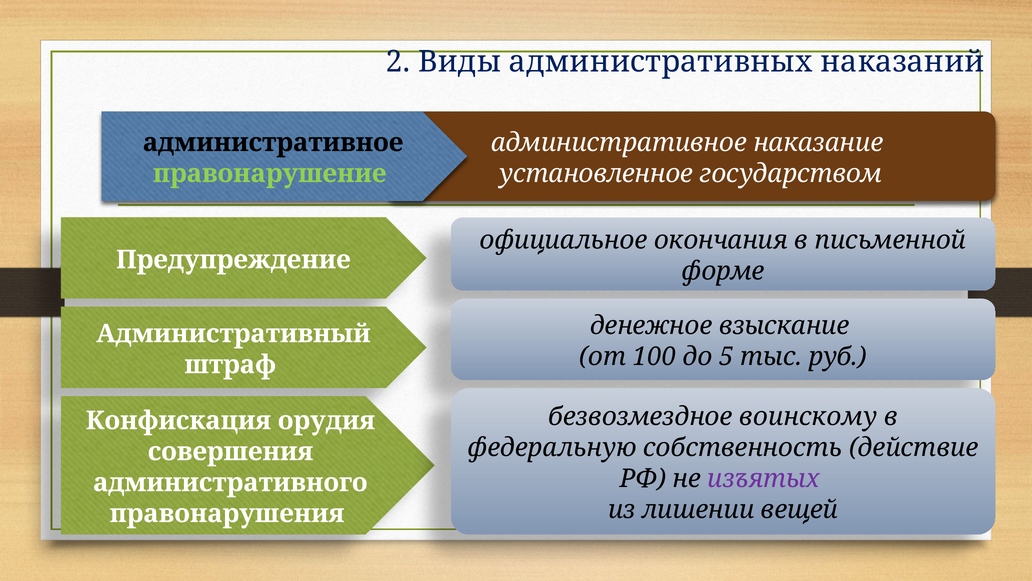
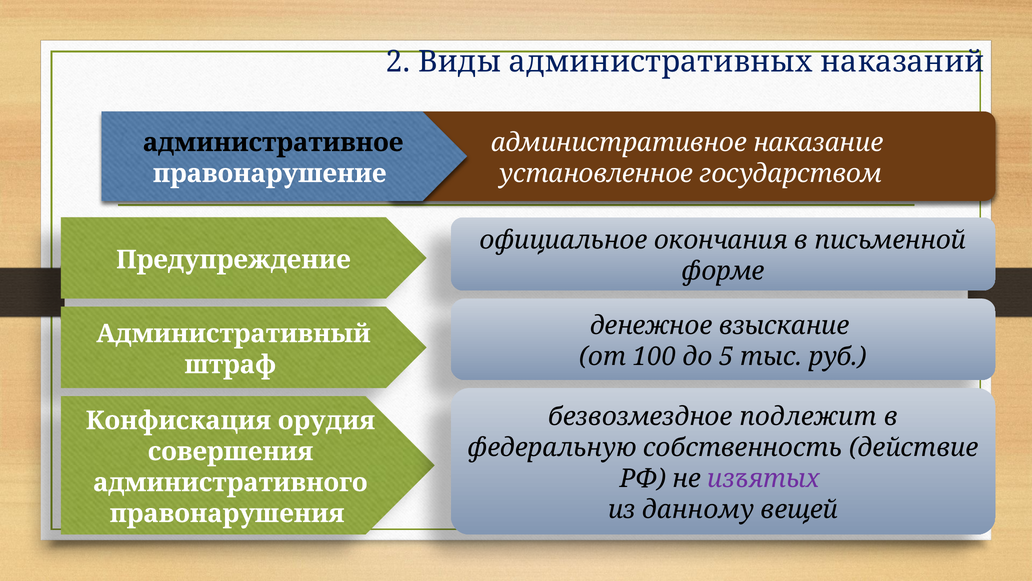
правонарушение colour: light green -> white
воинскому: воинскому -> подлежит
лишении: лишении -> данному
